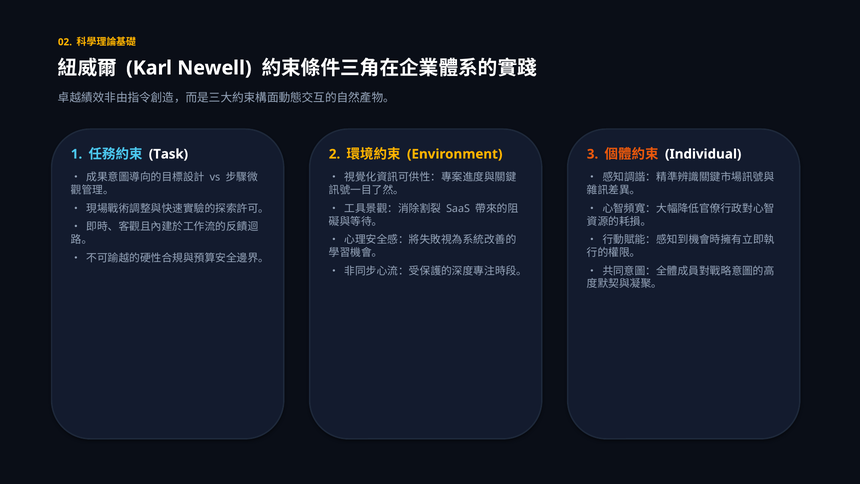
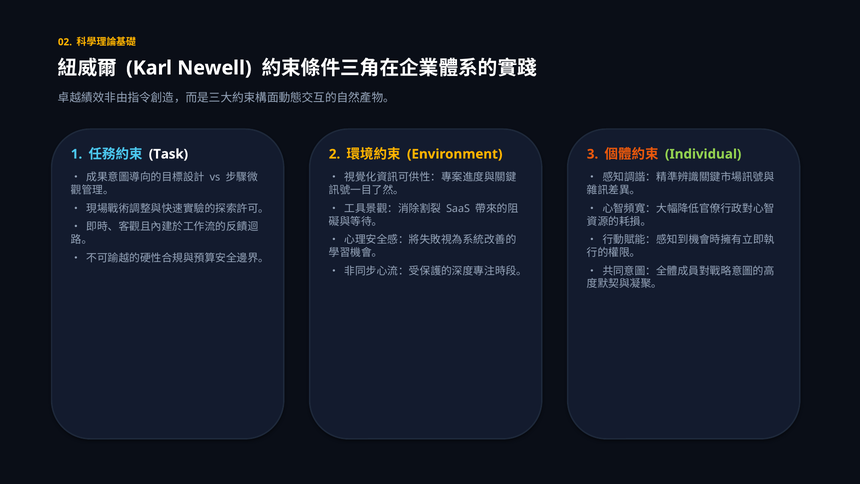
Individual colour: white -> light green
